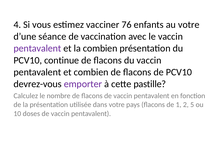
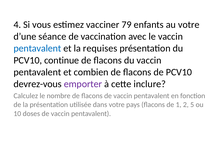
76: 76 -> 79
pentavalent at (37, 48) colour: purple -> blue
la combien: combien -> requises
pastille: pastille -> inclure
